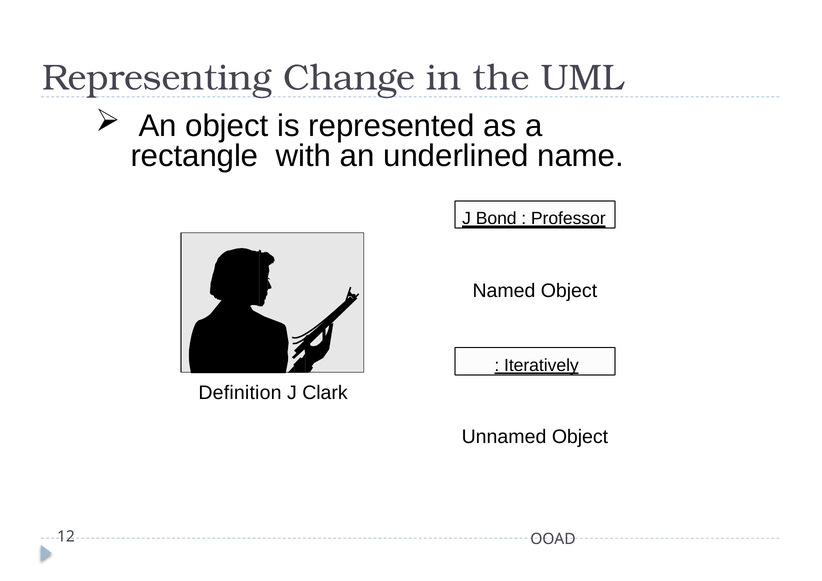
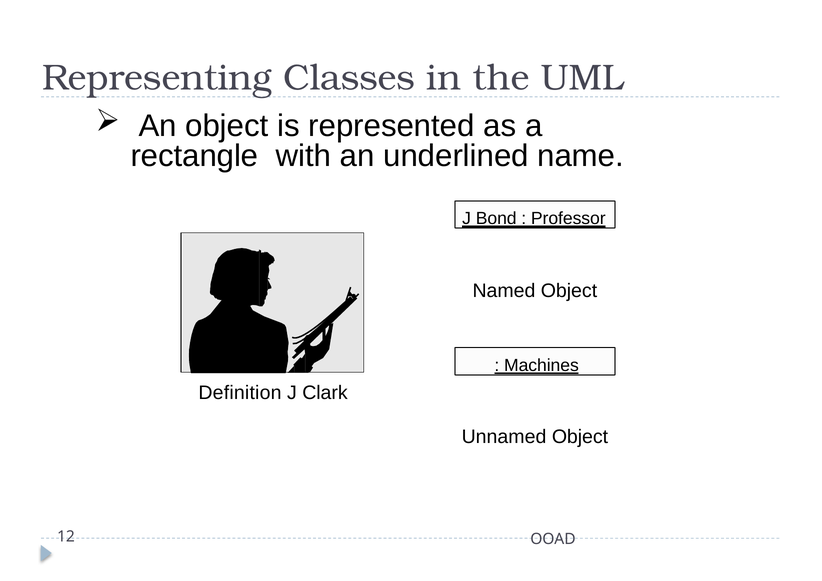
Change: Change -> Classes
Iteratively: Iteratively -> Machines
